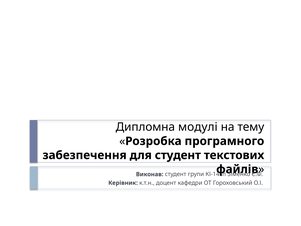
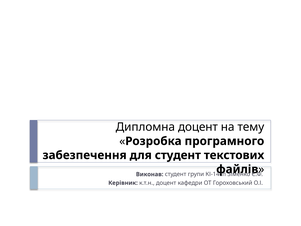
Дипломна модулі: модулі -> доцент
